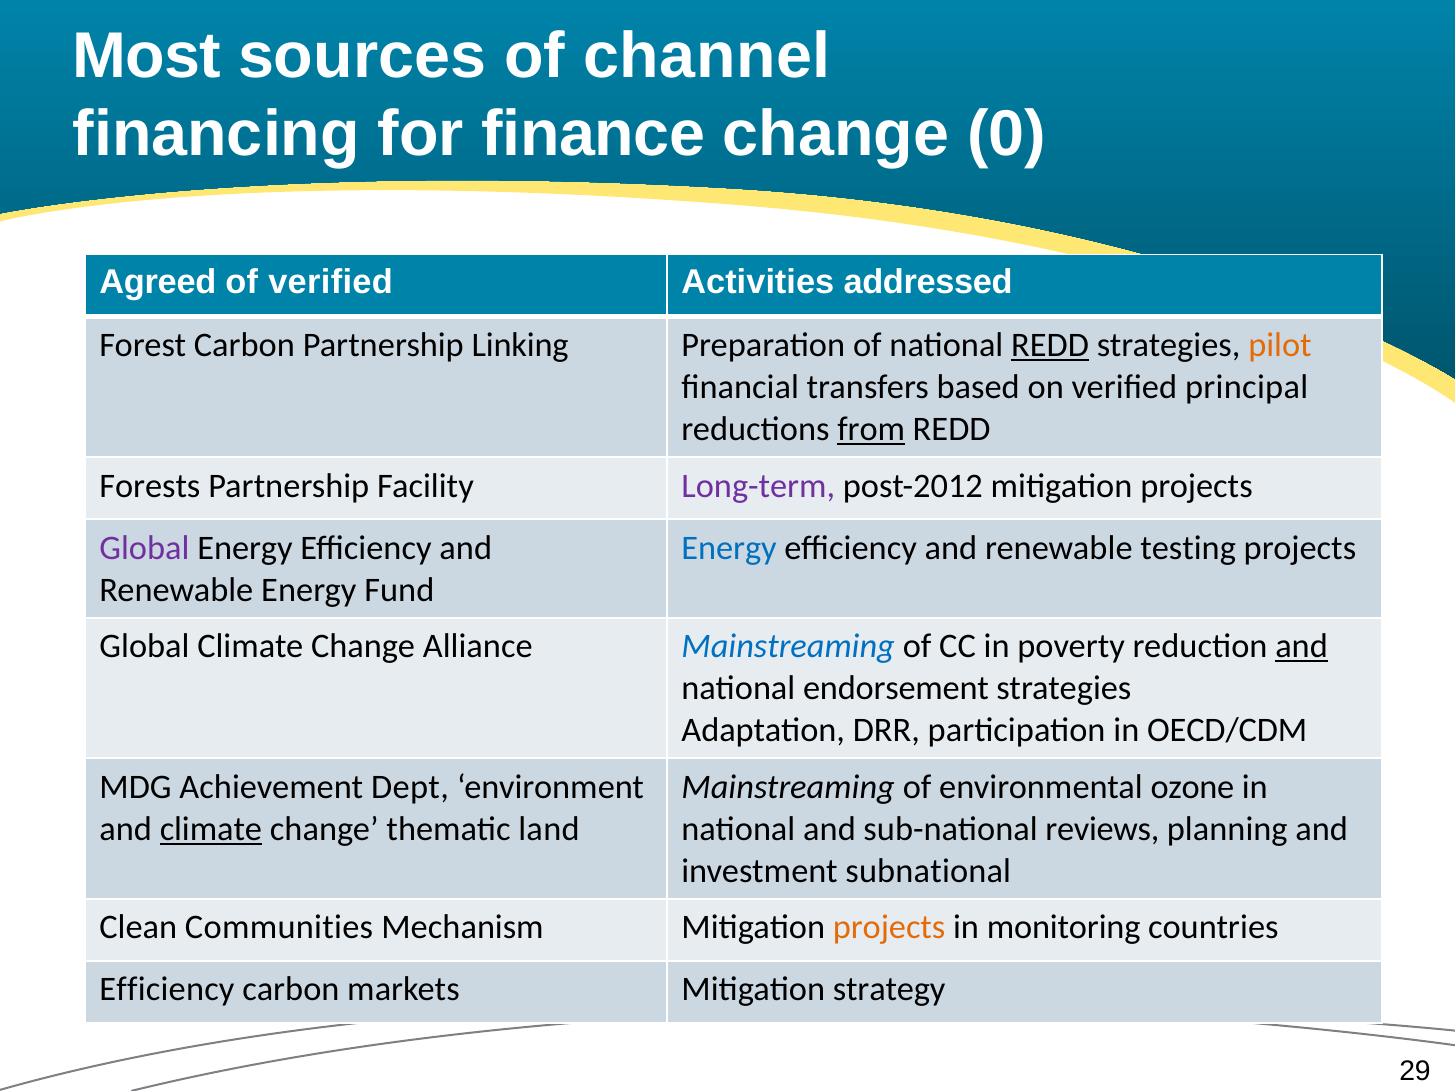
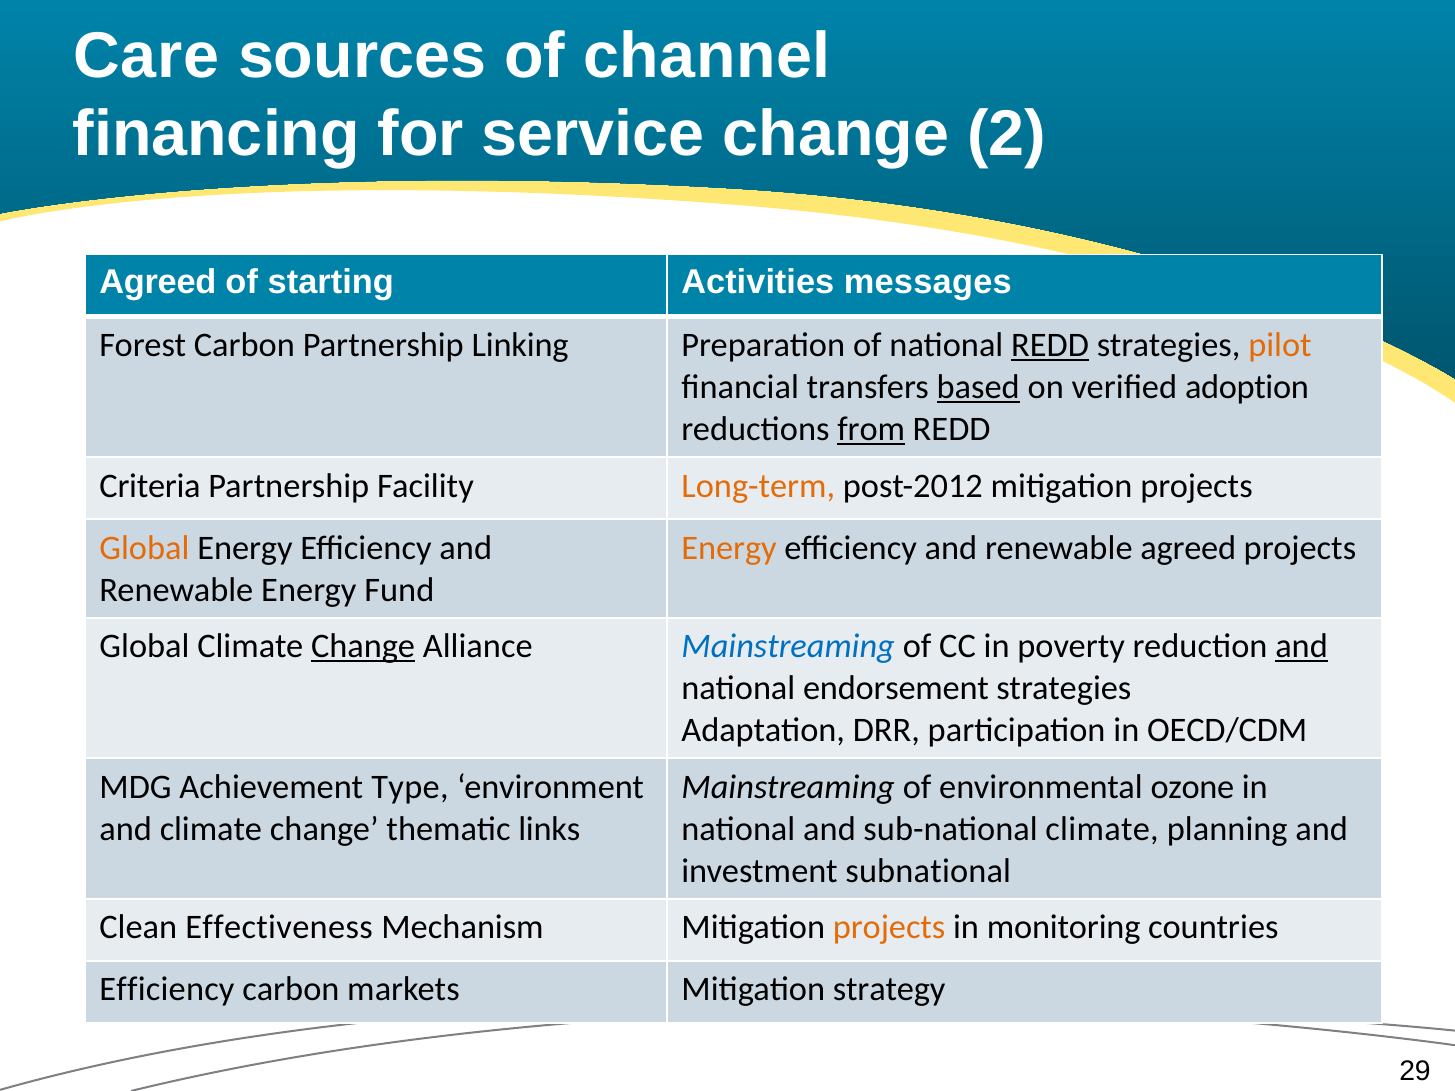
Most: Most -> Care
finance: finance -> service
0: 0 -> 2
of verified: verified -> starting
addressed: addressed -> messages
based underline: none -> present
principal: principal -> adoption
Forests: Forests -> Criteria
Long-term colour: purple -> orange
Global at (144, 548) colour: purple -> orange
Energy at (729, 548) colour: blue -> orange
renewable testing: testing -> agreed
Change at (363, 647) underline: none -> present
Dept: Dept -> Type
climate at (211, 829) underline: present -> none
land: land -> links
sub-national reviews: reviews -> climate
Communities: Communities -> Effectiveness
